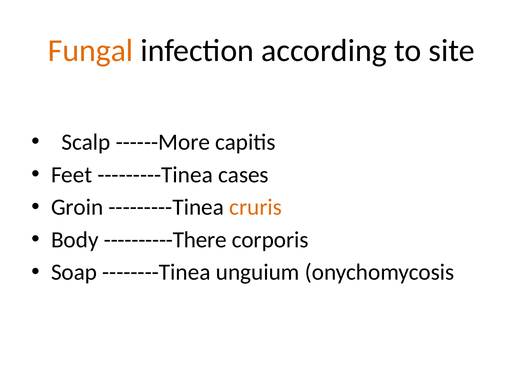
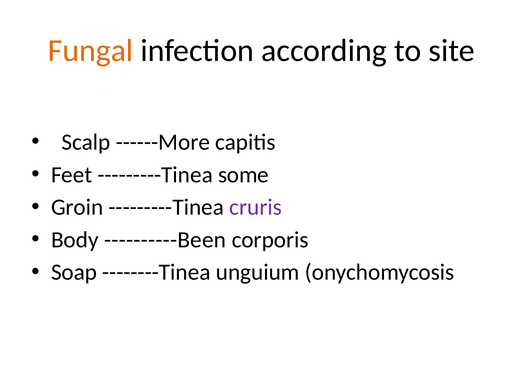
cases: cases -> some
cruris colour: orange -> purple
----------There: ----------There -> ----------Been
